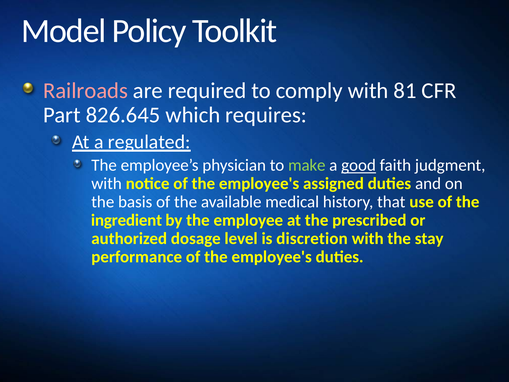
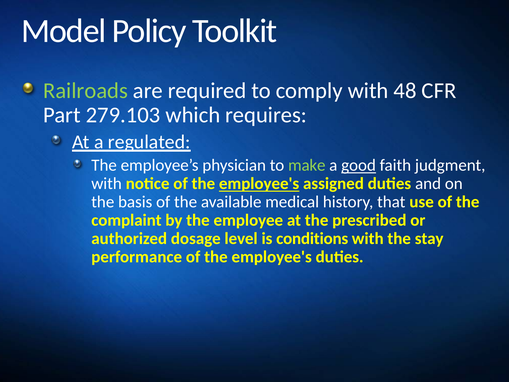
Railroads colour: pink -> light green
81: 81 -> 48
826.645: 826.645 -> 279.103
employee's at (259, 184) underline: none -> present
ingredient: ingredient -> complaint
discretion: discretion -> conditions
